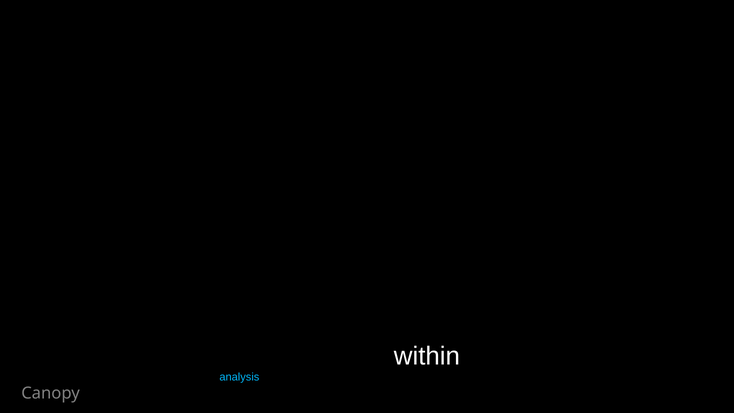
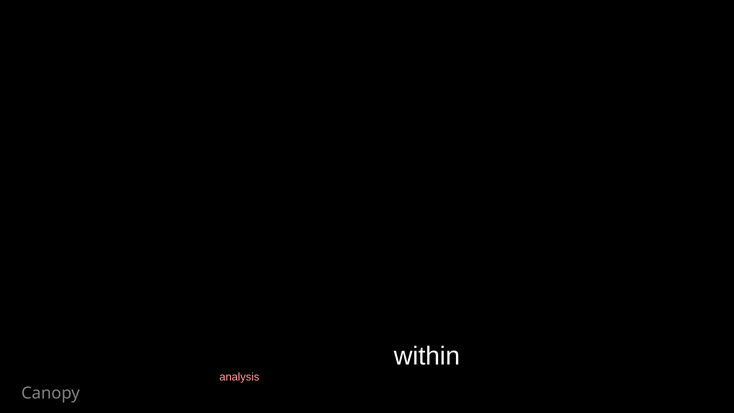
analysis colour: light blue -> pink
